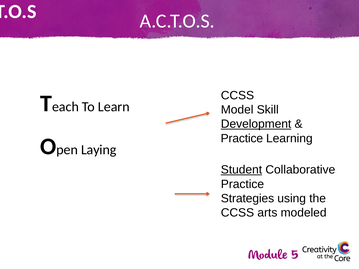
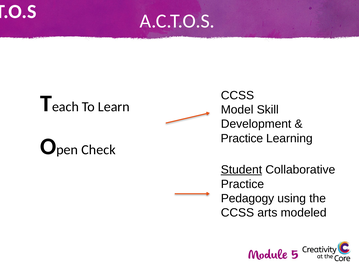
Development underline: present -> none
Laying: Laying -> Check
Strategies: Strategies -> Pedagogy
